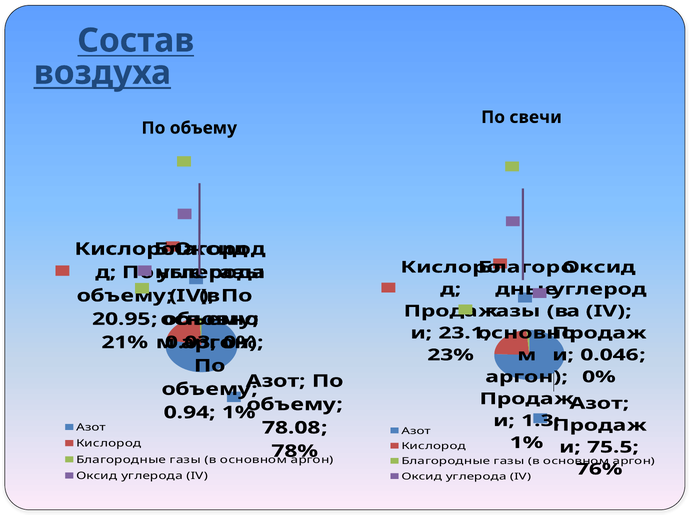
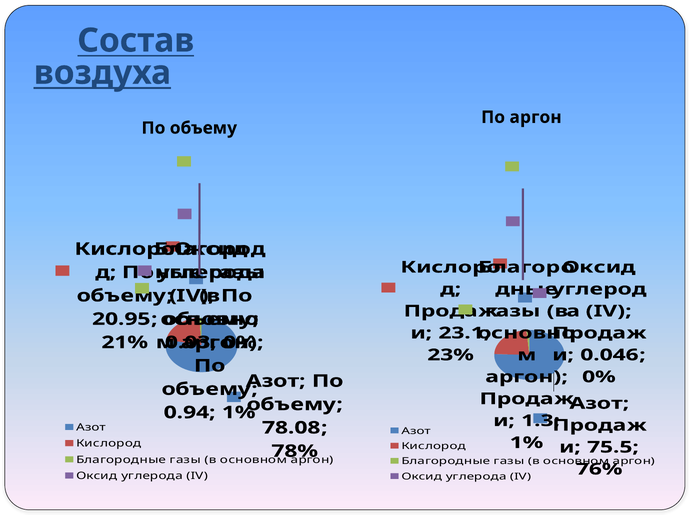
По свечи: свечи -> аргон
